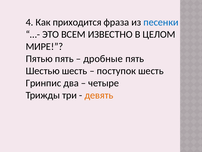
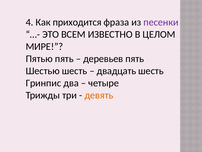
песенки colour: blue -> purple
дробные: дробные -> деревьев
поступок: поступок -> двадцать
